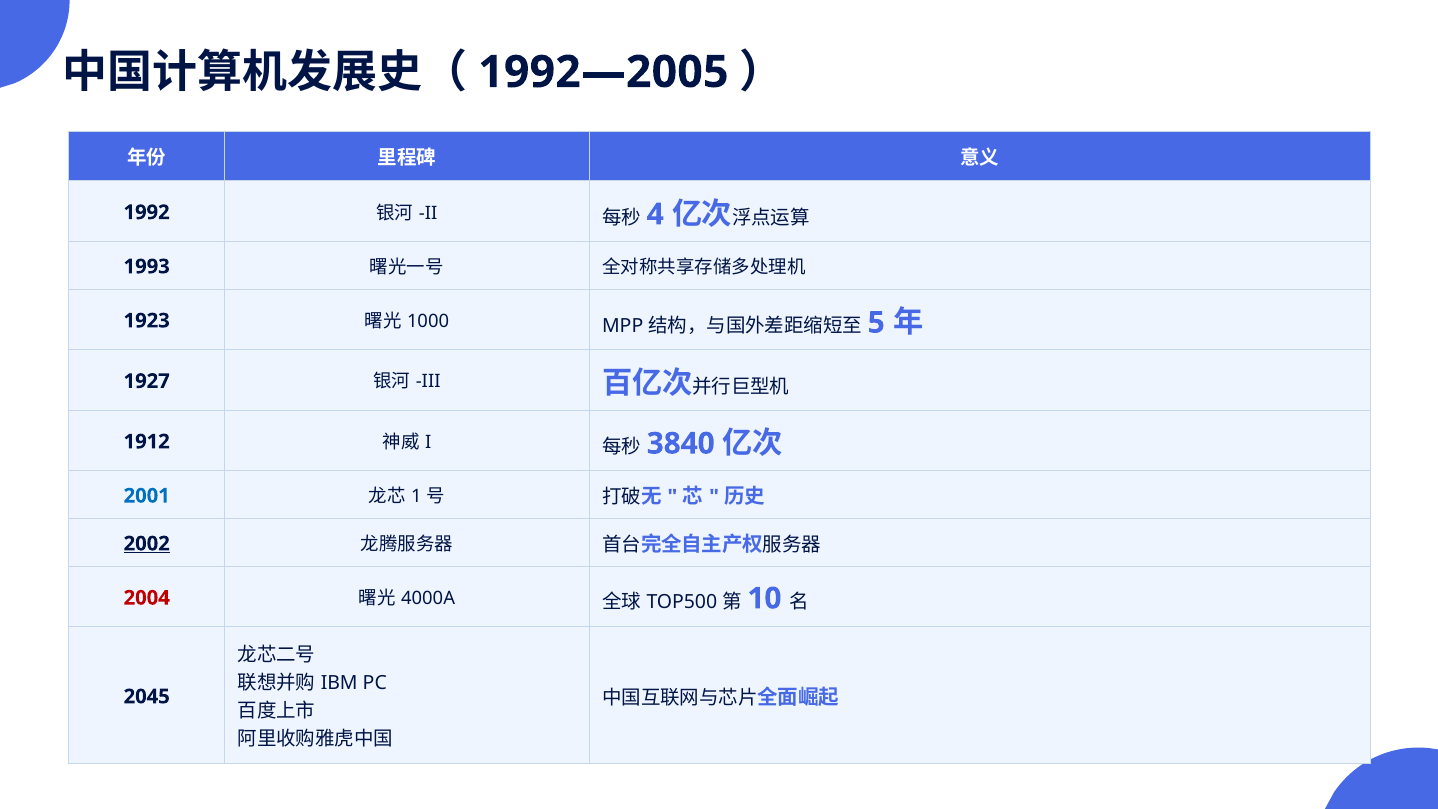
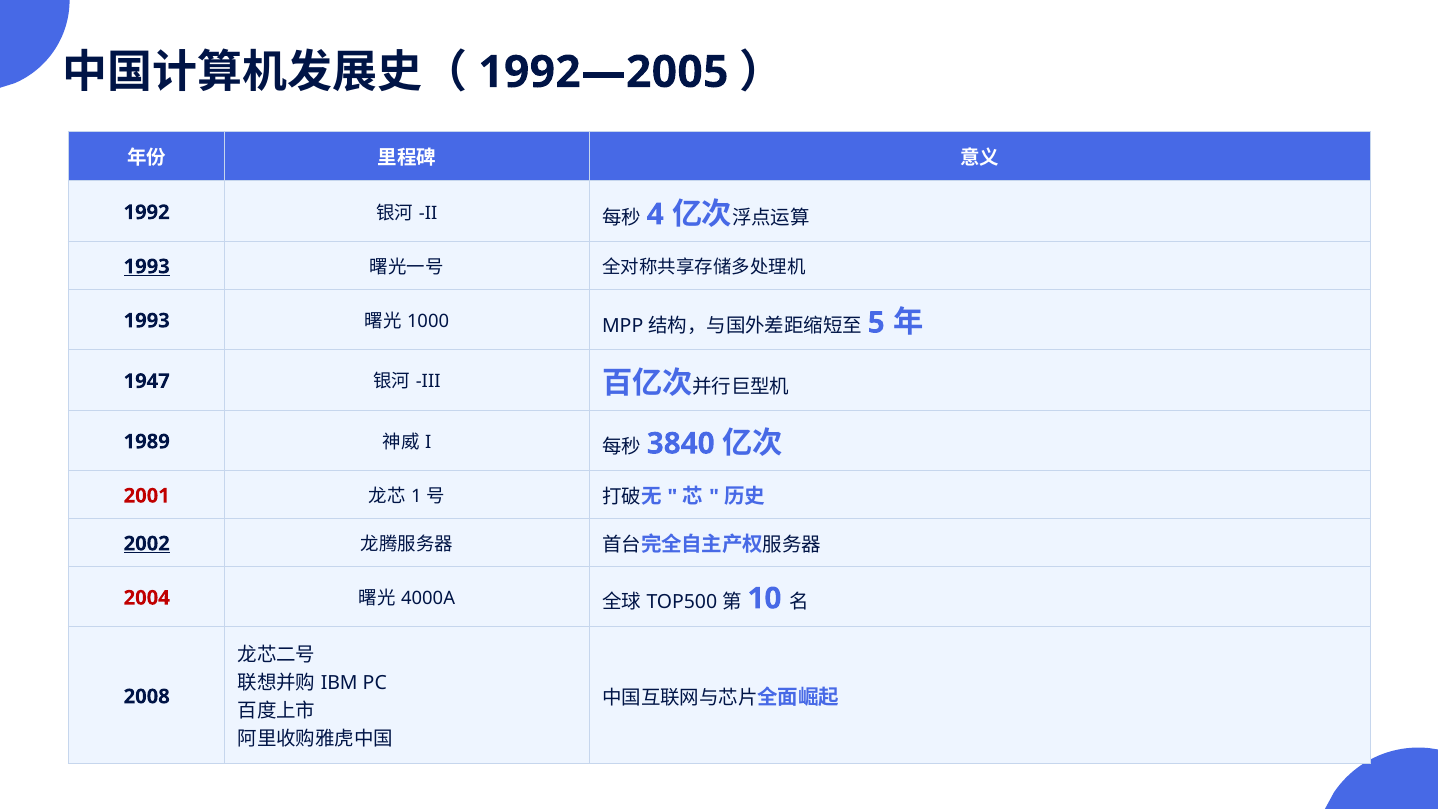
1993 at (147, 267) underline: none -> present
1923 at (147, 321): 1923 -> 1993
1927: 1927 -> 1947
1912: 1912 -> 1989
2001 colour: blue -> red
2045: 2045 -> 2008
